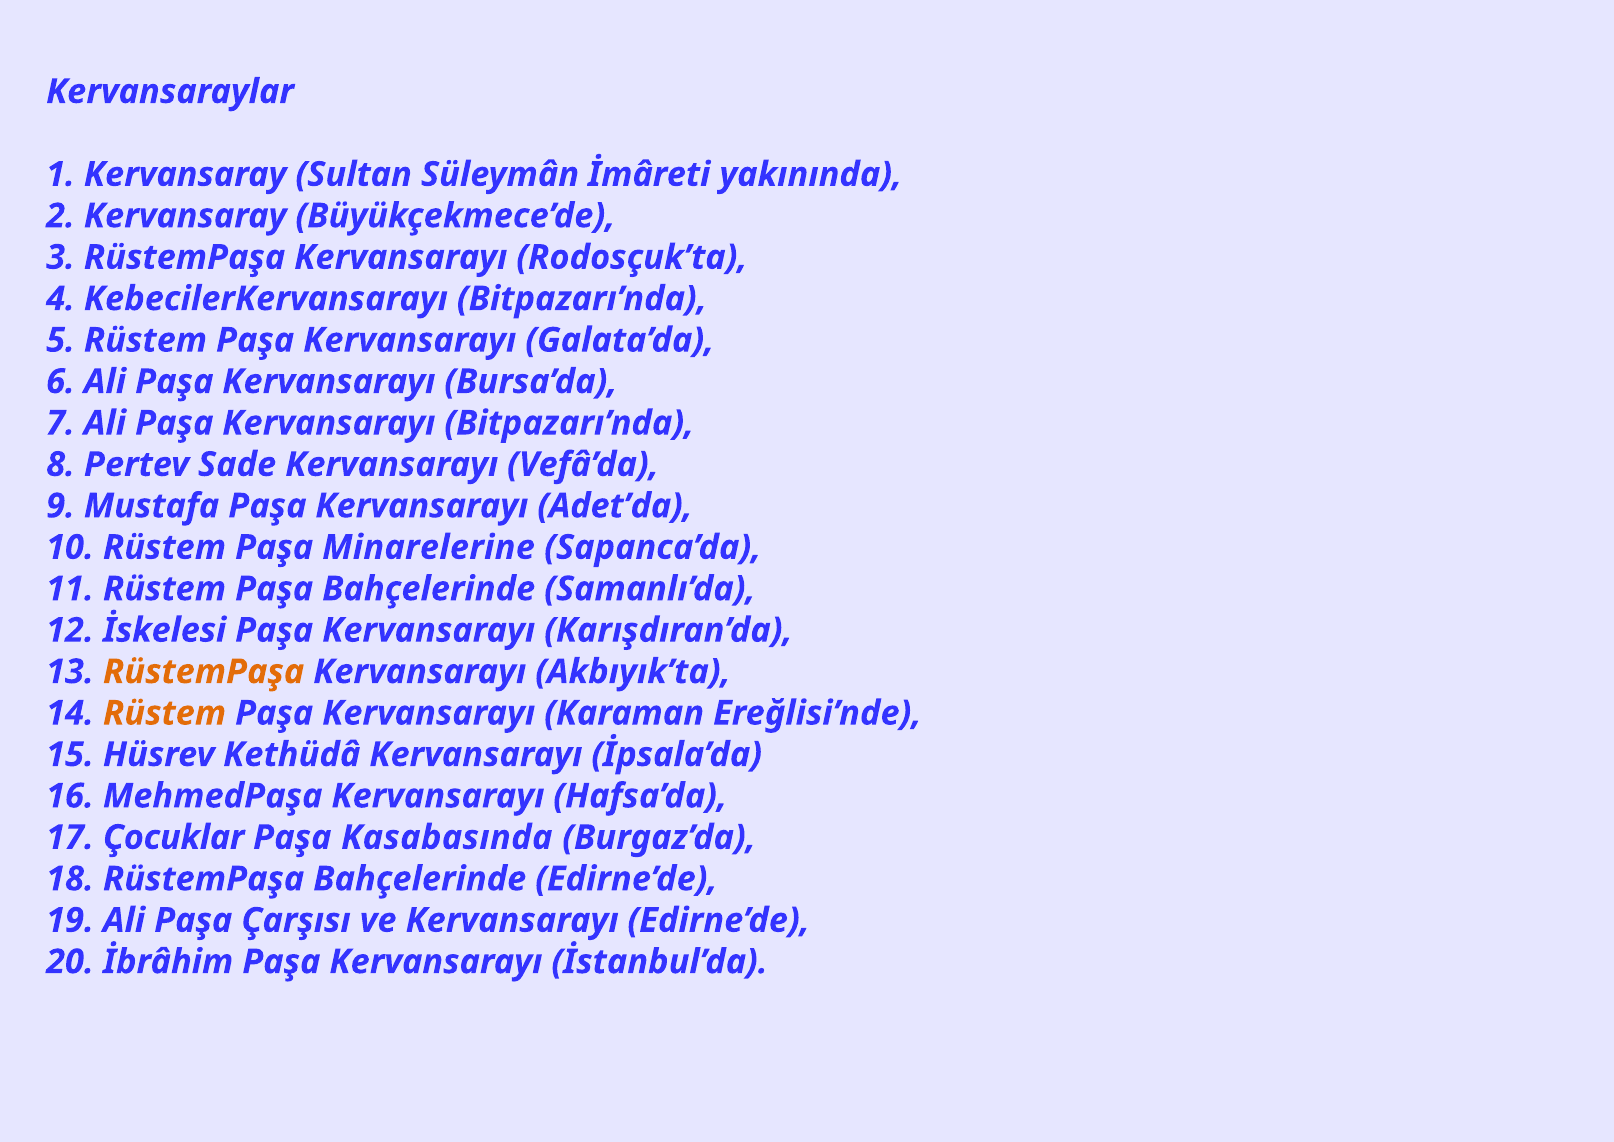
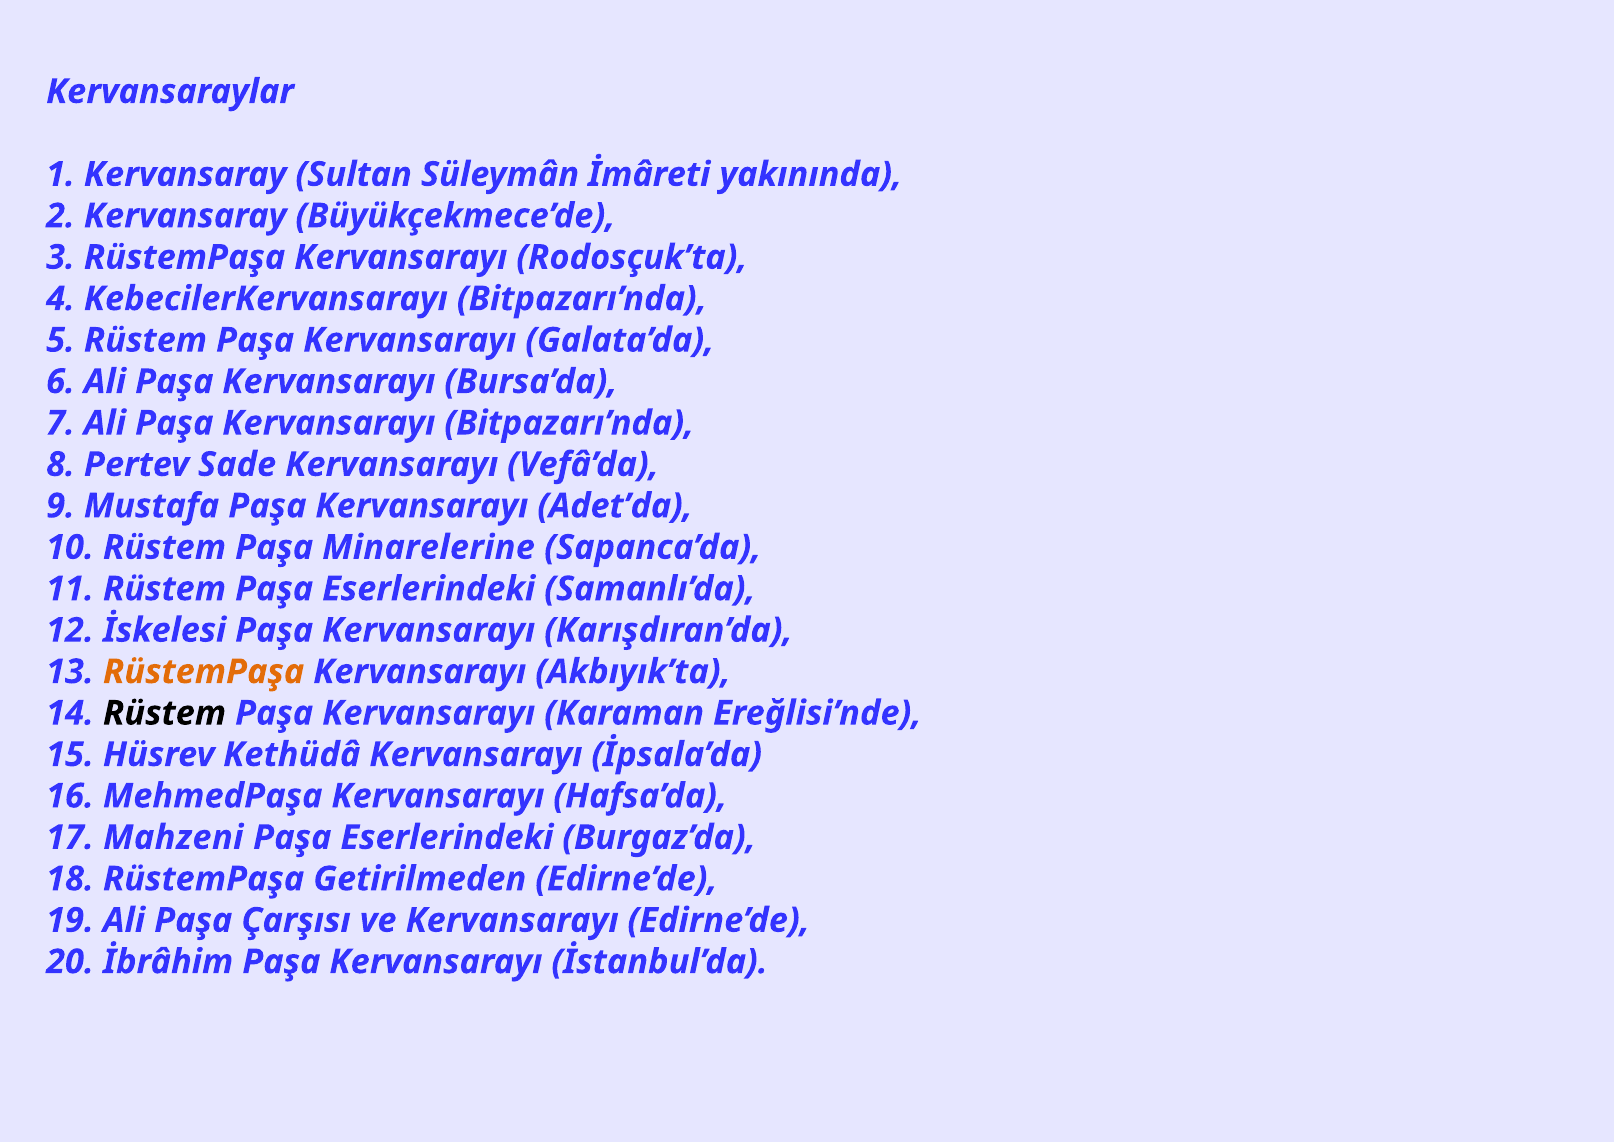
Rüstem Paşa Bahçelerinde: Bahçelerinde -> Eserlerindeki
Rüstem at (164, 713) colour: orange -> black
Çocuklar: Çocuklar -> Mahzeni
Kasabasında at (447, 837): Kasabasında -> Eserlerindeki
RüstemPaşa Bahçelerinde: Bahçelerinde -> Getirilmeden
